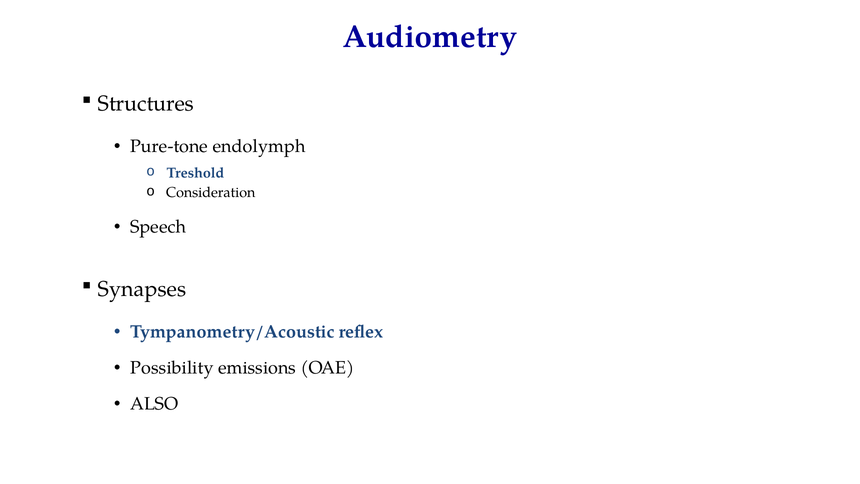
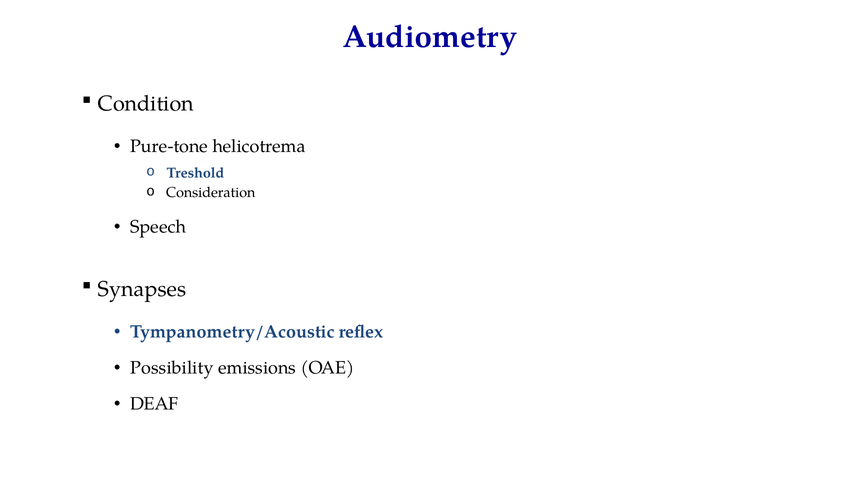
Structures: Structures -> Condition
endolymph: endolymph -> helicotrema
ALSO: ALSO -> DEAF
